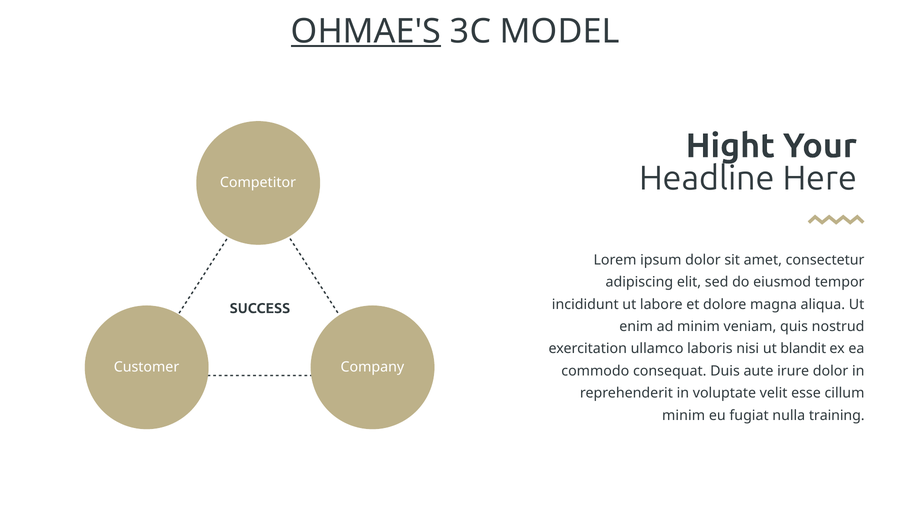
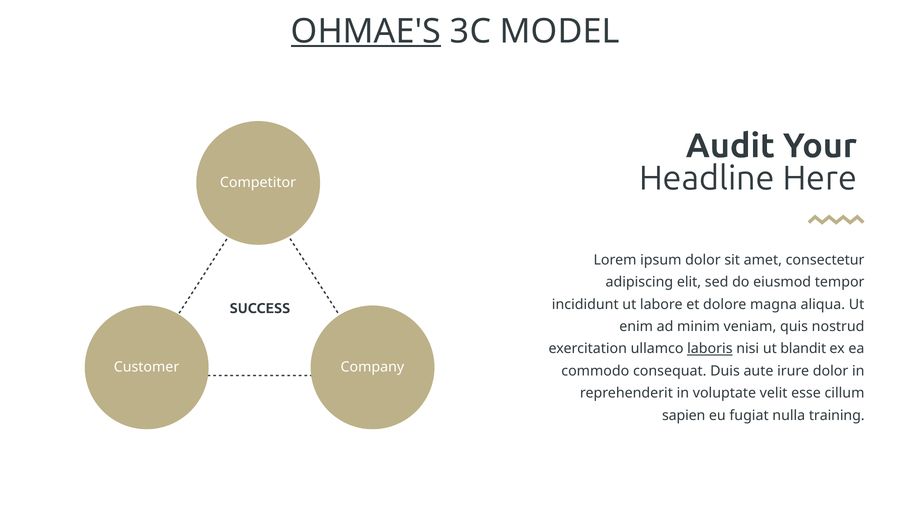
Hight: Hight -> Audit
laboris underline: none -> present
minim at (684, 416): minim -> sapien
